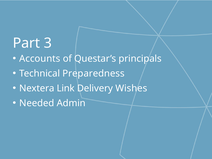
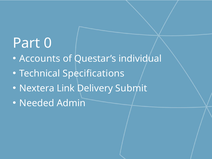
3: 3 -> 0
principals: principals -> individual
Preparedness: Preparedness -> Specifications
Wishes: Wishes -> Submit
